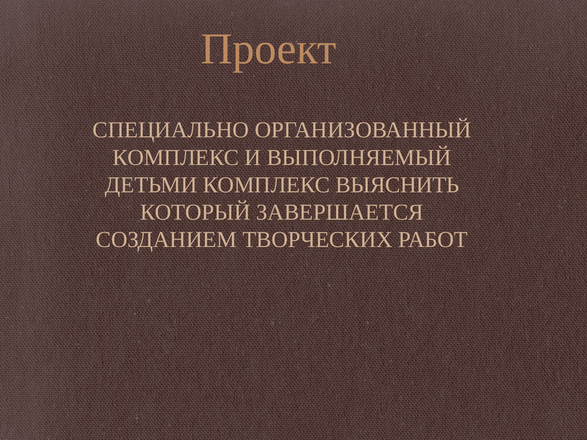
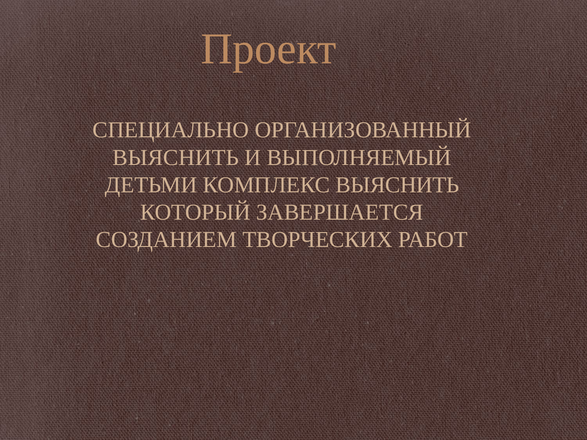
КОМПЛЕКС at (176, 158): КОМПЛЕКС -> ВЫЯСНИТЬ
